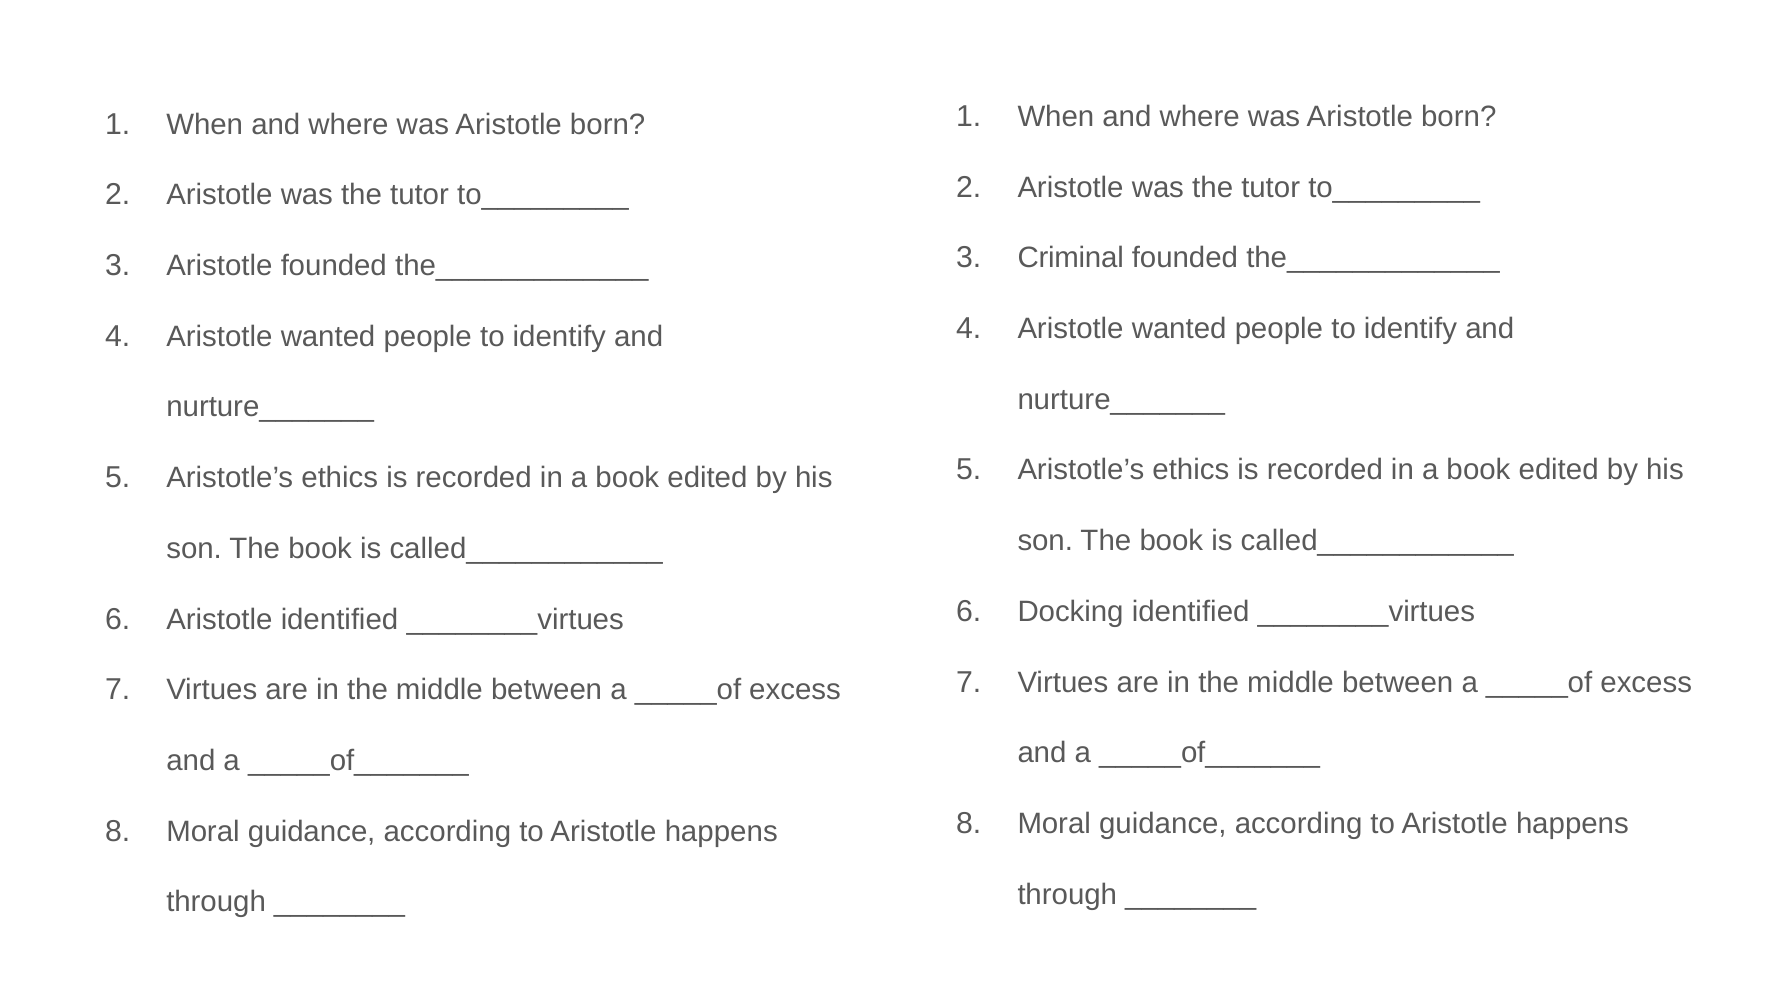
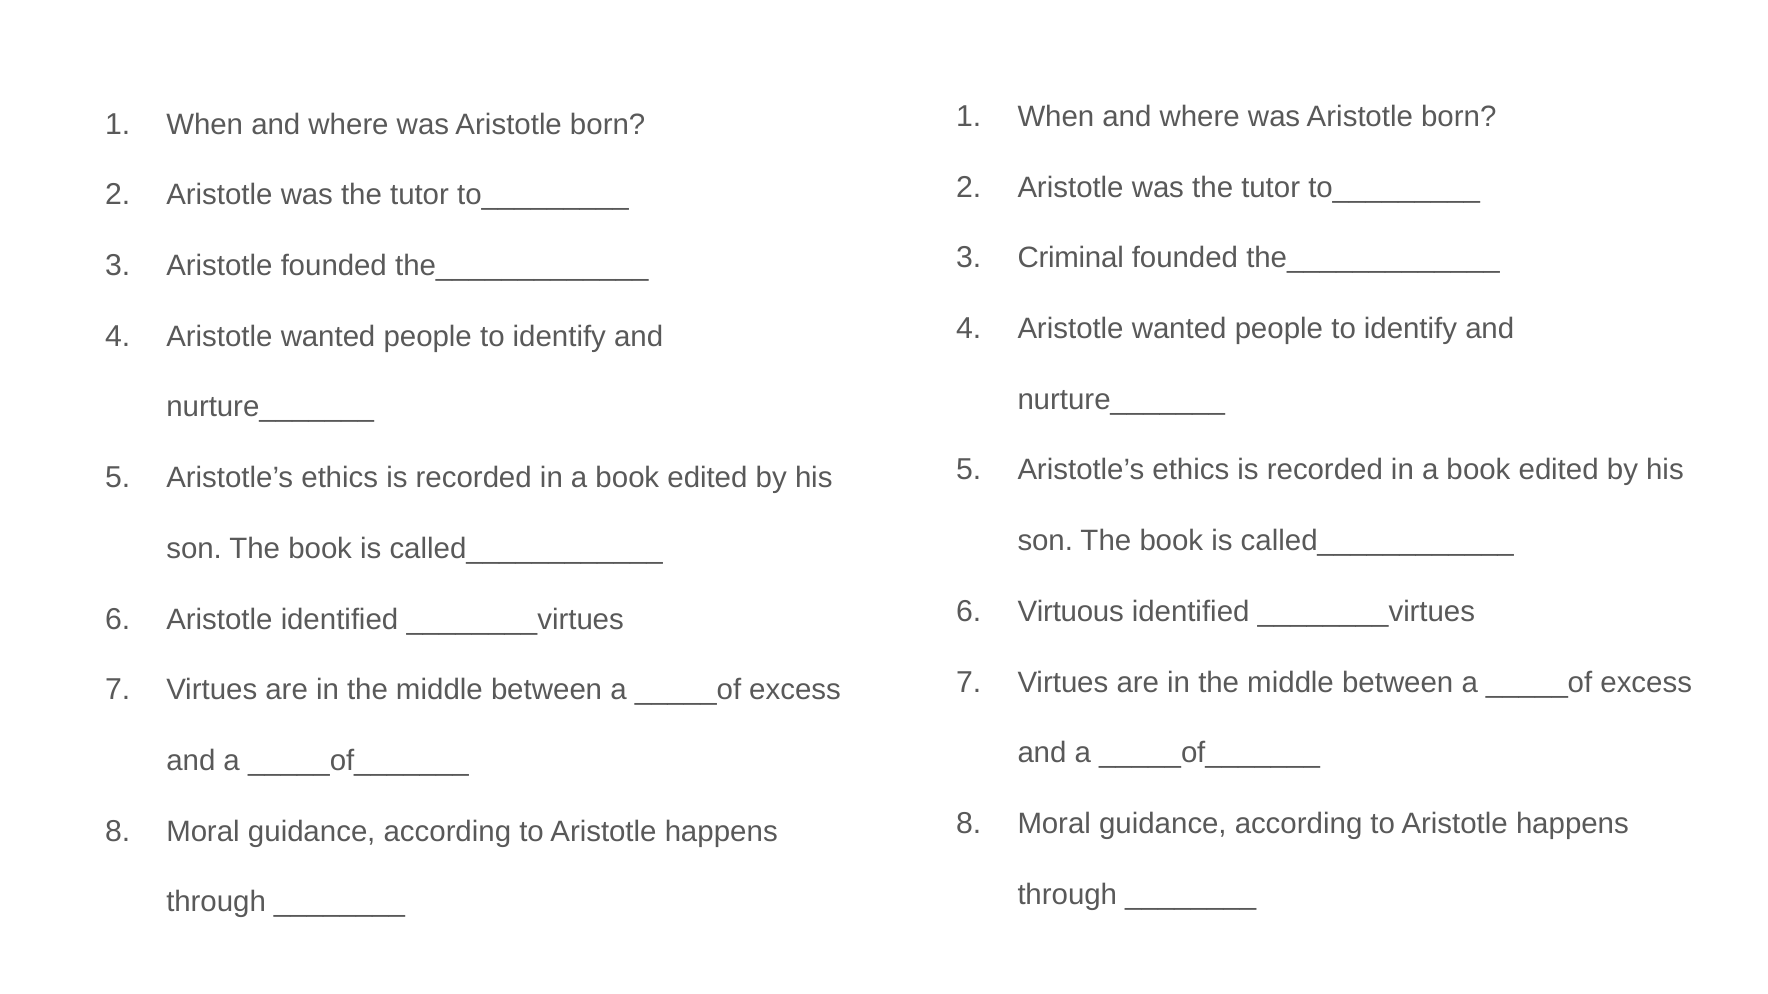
Docking: Docking -> Virtuous
